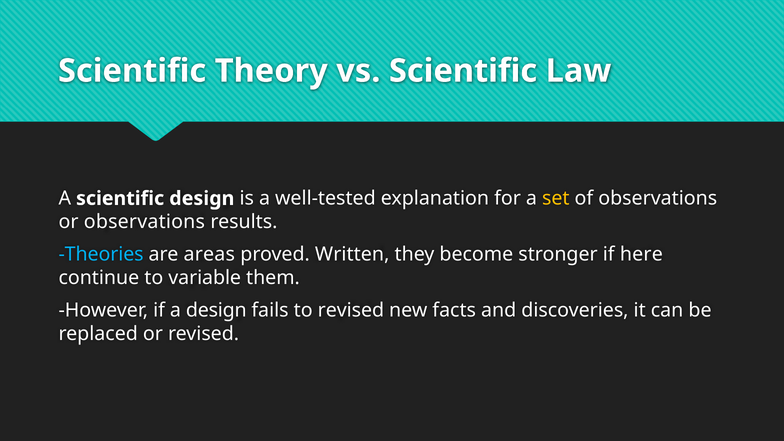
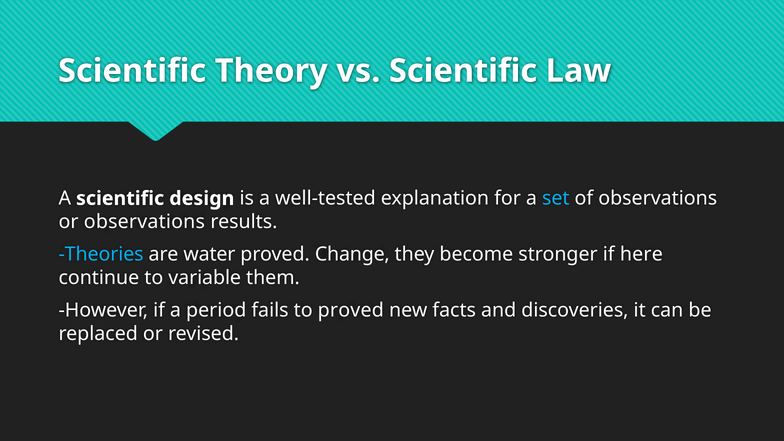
set colour: yellow -> light blue
areas: areas -> water
Written: Written -> Change
a design: design -> period
to revised: revised -> proved
